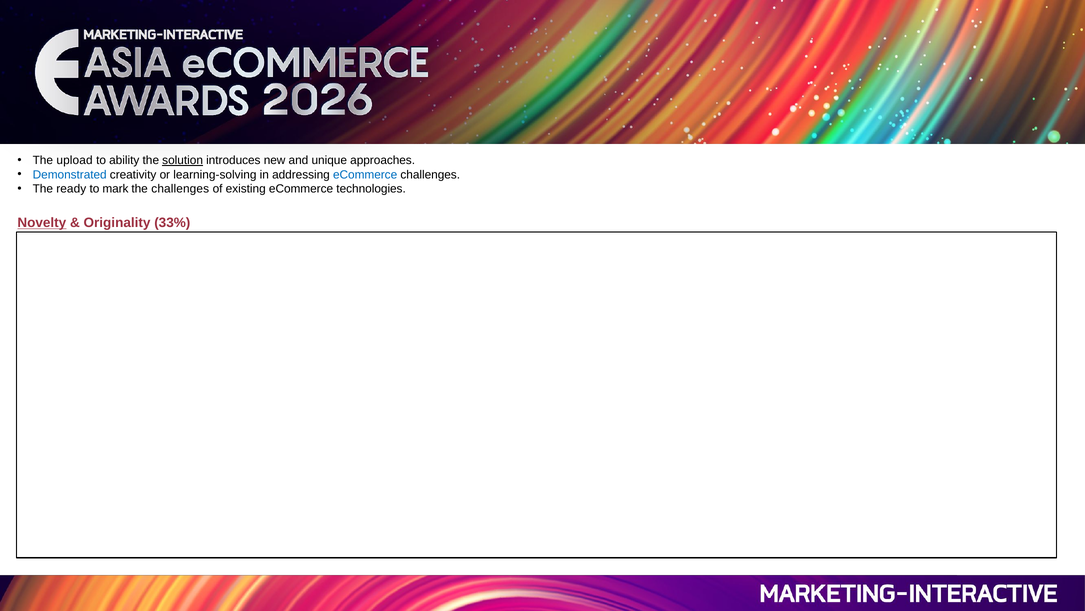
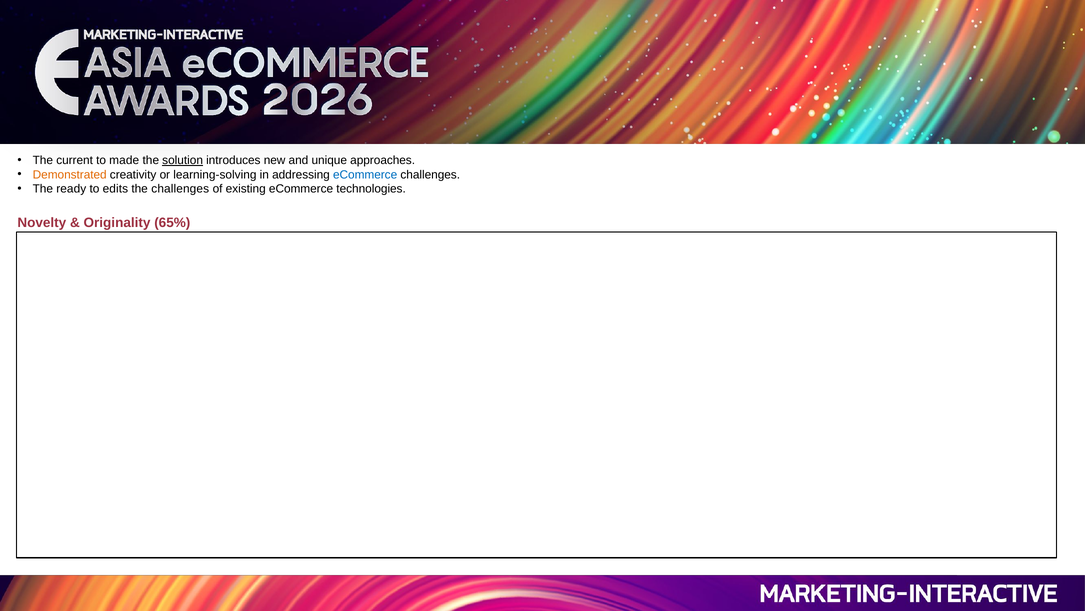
upload: upload -> current
ability: ability -> made
Demonstrated colour: blue -> orange
mark: mark -> edits
Novelty underline: present -> none
33%: 33% -> 65%
